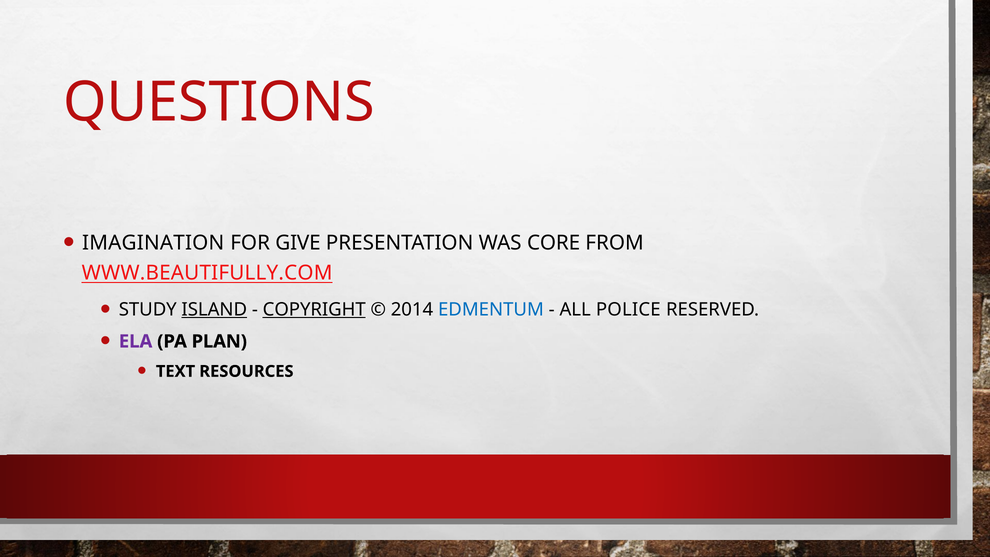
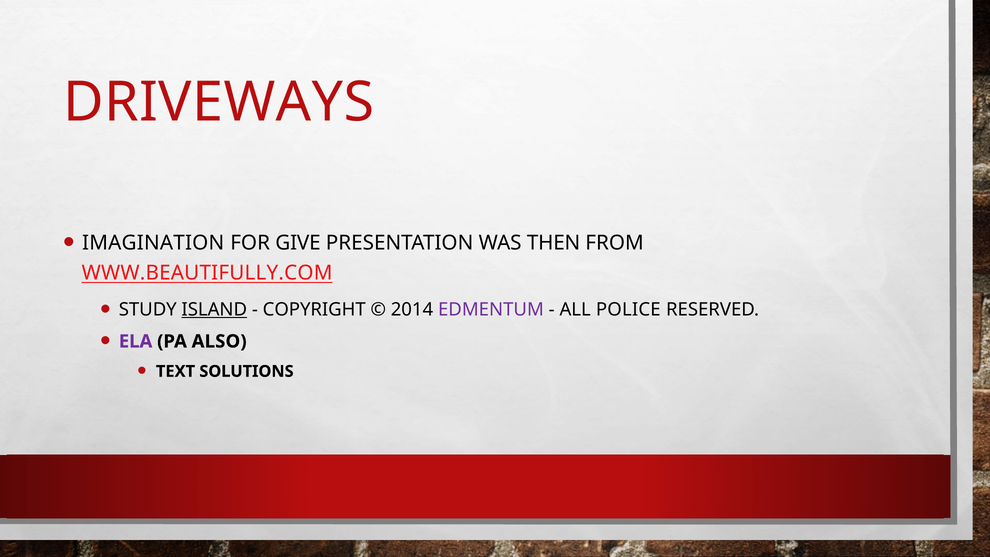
QUESTIONS: QUESTIONS -> DRIVEWAYS
CORE: CORE -> THEN
COPYRIGHT underline: present -> none
EDMENTUM colour: blue -> purple
PLAN: PLAN -> ALSO
RESOURCES: RESOURCES -> SOLUTIONS
